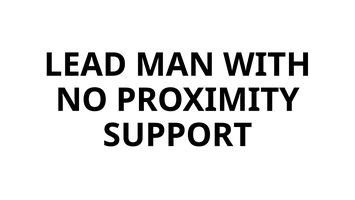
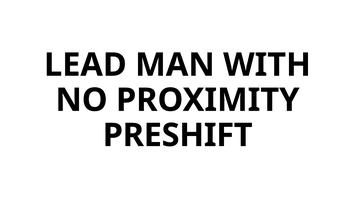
SUPPORT: SUPPORT -> PRESHIFT
